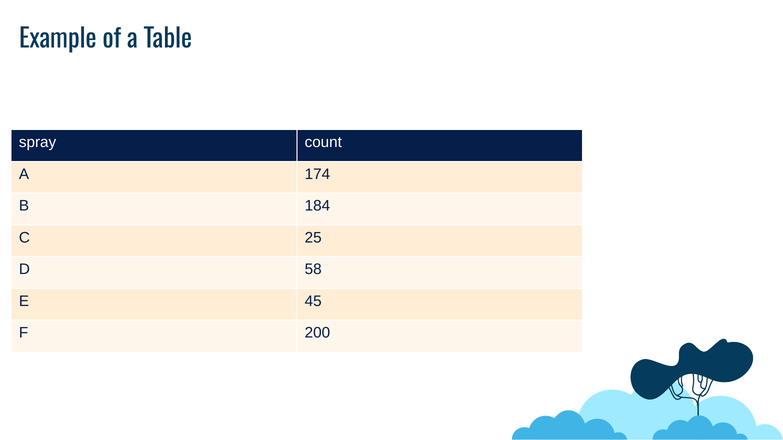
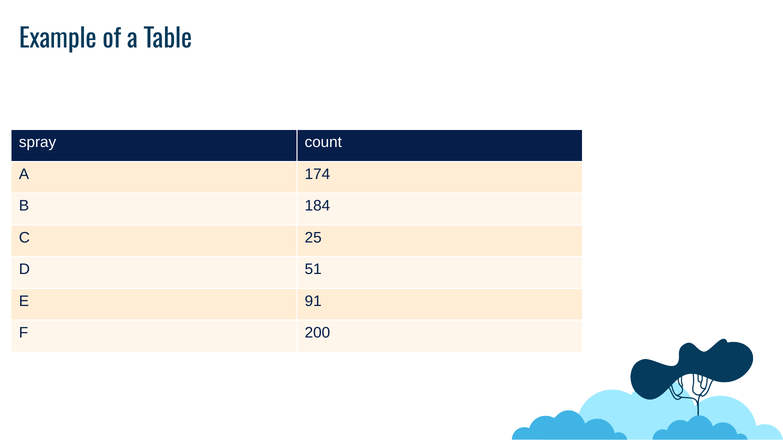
58: 58 -> 51
45: 45 -> 91
